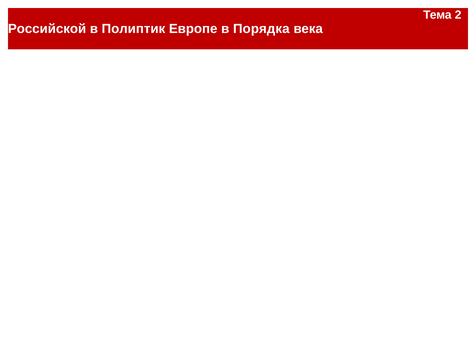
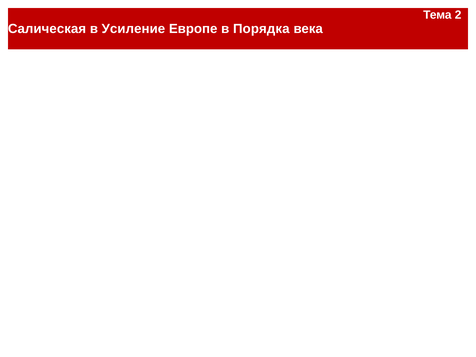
Российской: Российской -> Салическая
Полиптик: Полиптик -> Усиление
